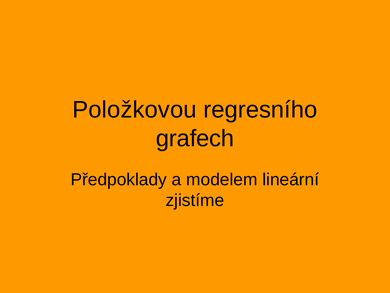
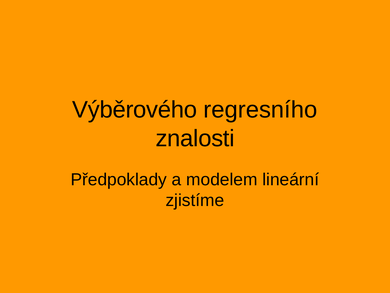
Položkovou: Položkovou -> Výběrového
grafech: grafech -> znalosti
